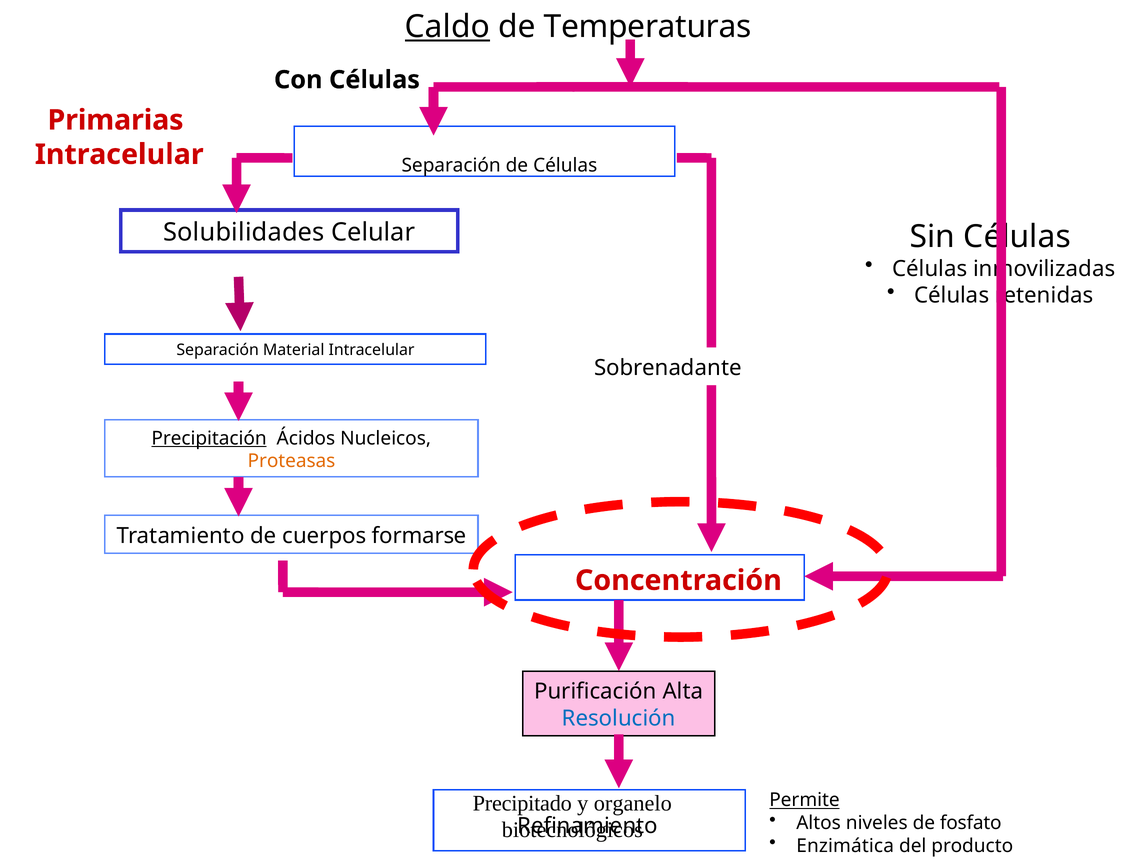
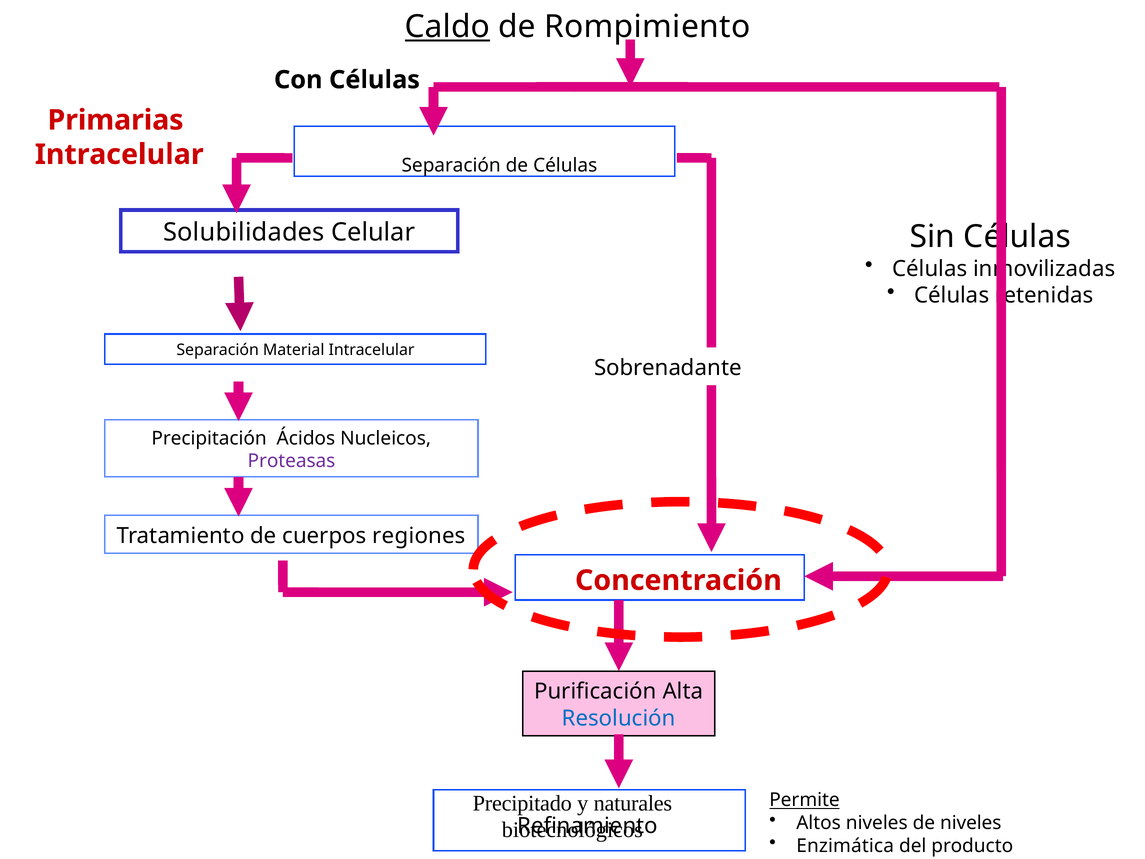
Temperaturas: Temperaturas -> Rompimiento
Precipitación underline: present -> none
Proteasas colour: orange -> purple
formarse: formarse -> regiones
organelo: organelo -> naturales
de fosfato: fosfato -> niveles
